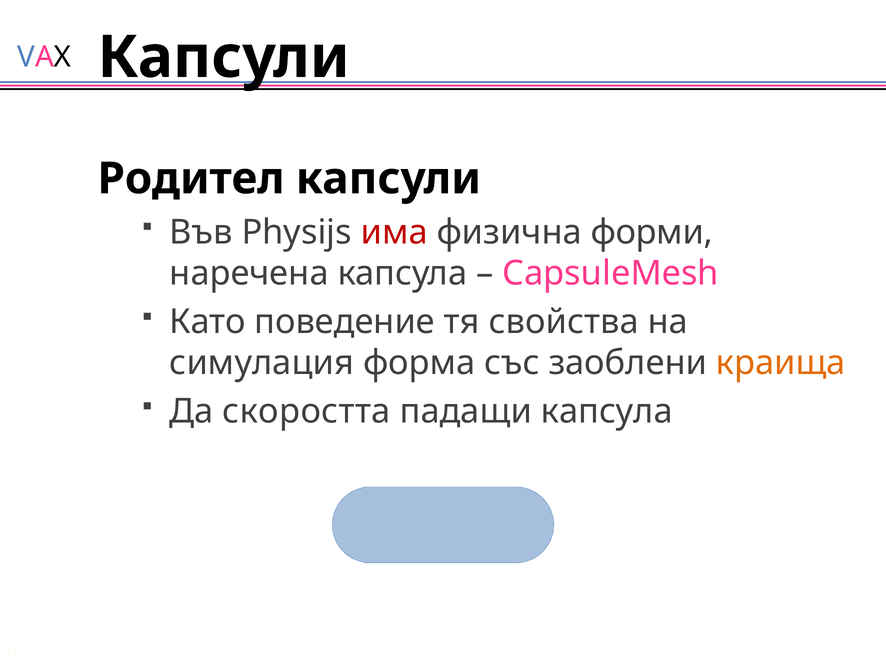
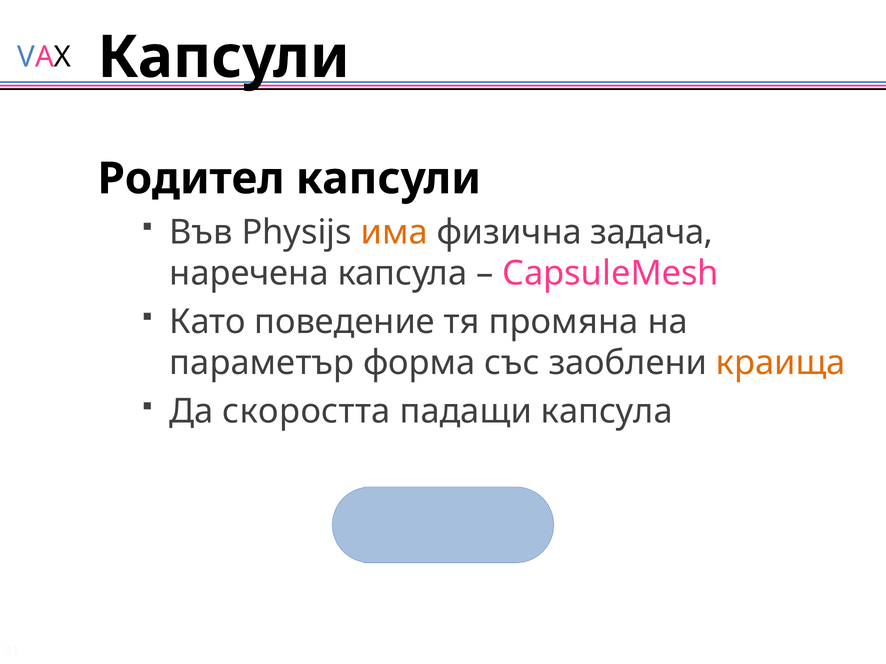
има colour: red -> orange
форми: форми -> задача
свойства: свойства -> промяна
симулация: симулация -> параметър
